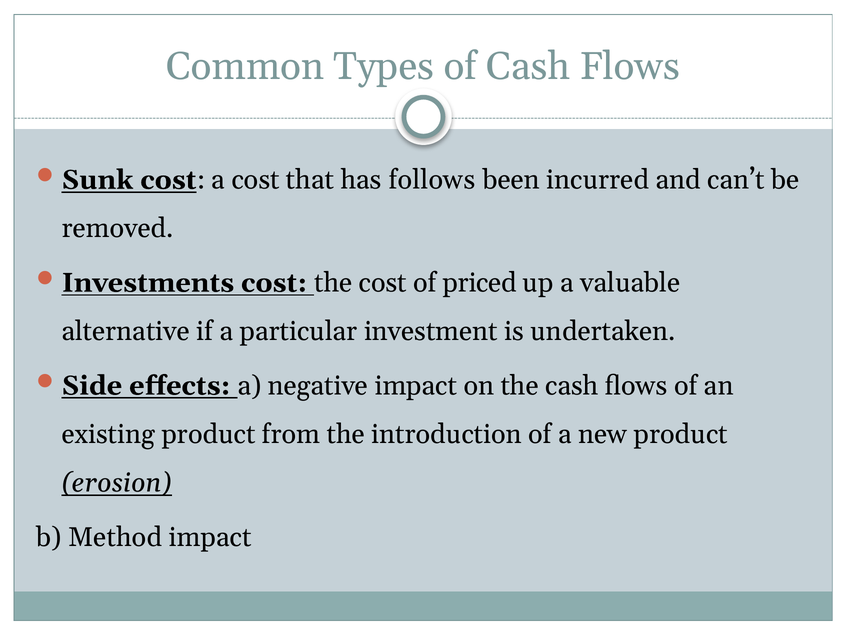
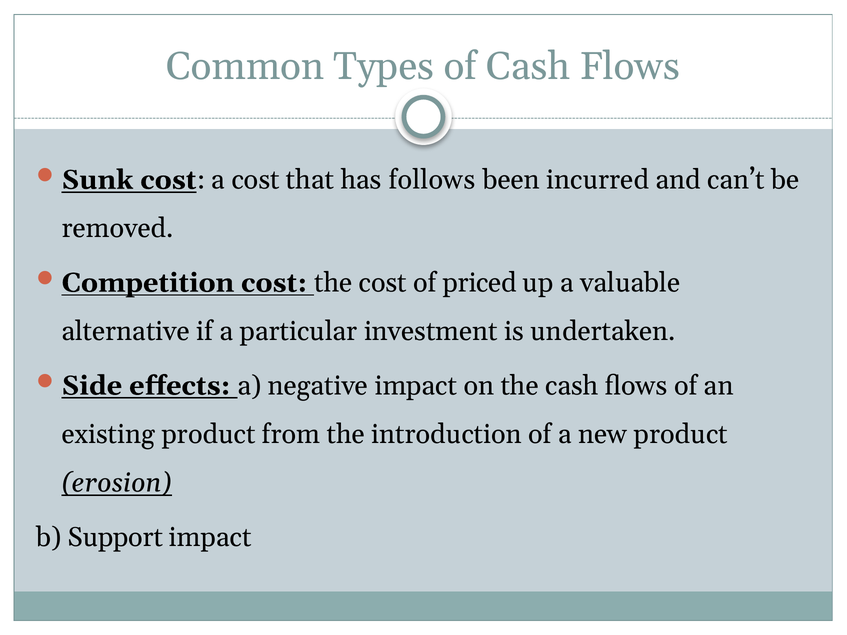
Investments: Investments -> Competition
Method: Method -> Support
